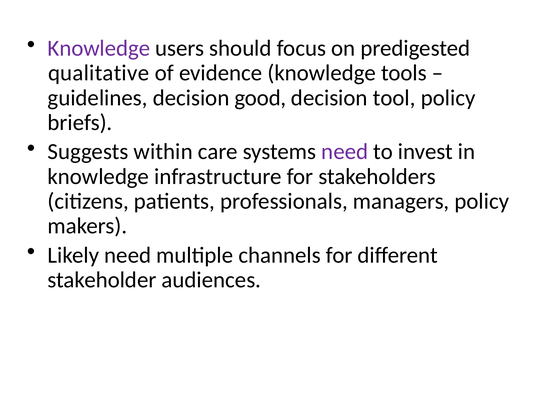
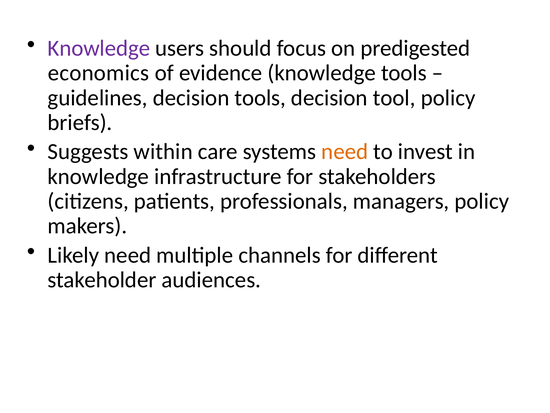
qualitative: qualitative -> economics
decision good: good -> tools
need at (345, 152) colour: purple -> orange
